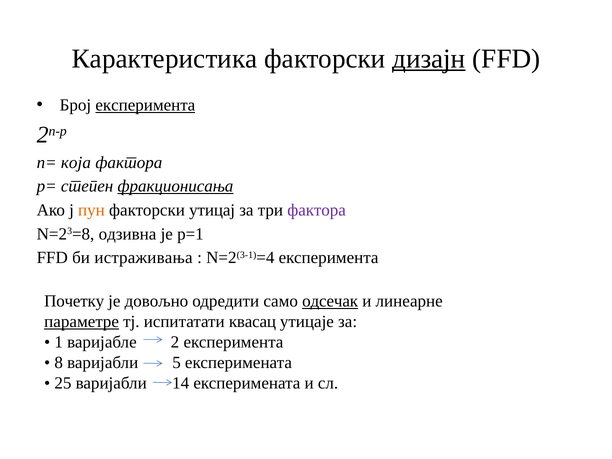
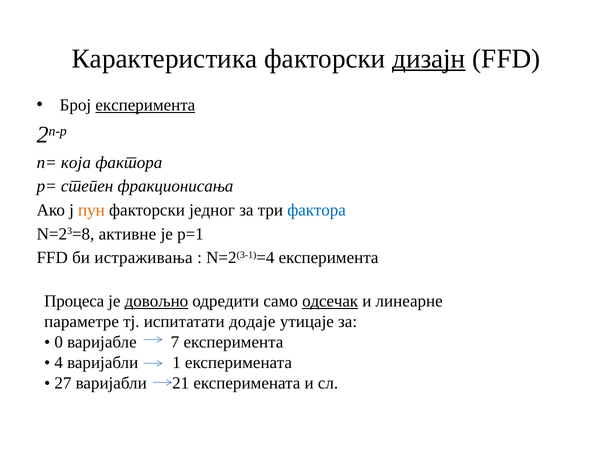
фракционисања underline: present -> none
утицај: утицај -> једног
фактора at (317, 210) colour: purple -> blue
одзивна: одзивна -> активне
Почетку: Почетку -> Процеса
довољно underline: none -> present
параметре underline: present -> none
квасац: квасац -> додаје
1: 1 -> 0
2: 2 -> 7
8: 8 -> 4
5: 5 -> 1
25: 25 -> 27
14: 14 -> 21
